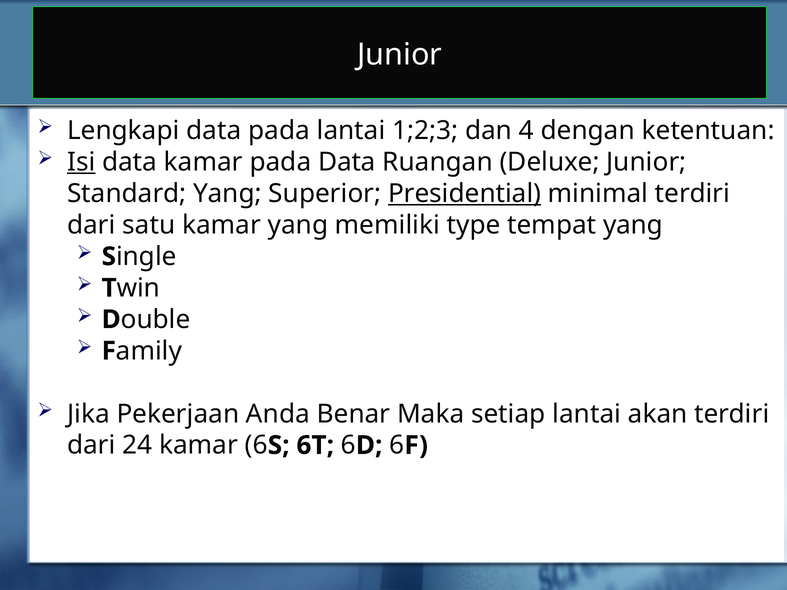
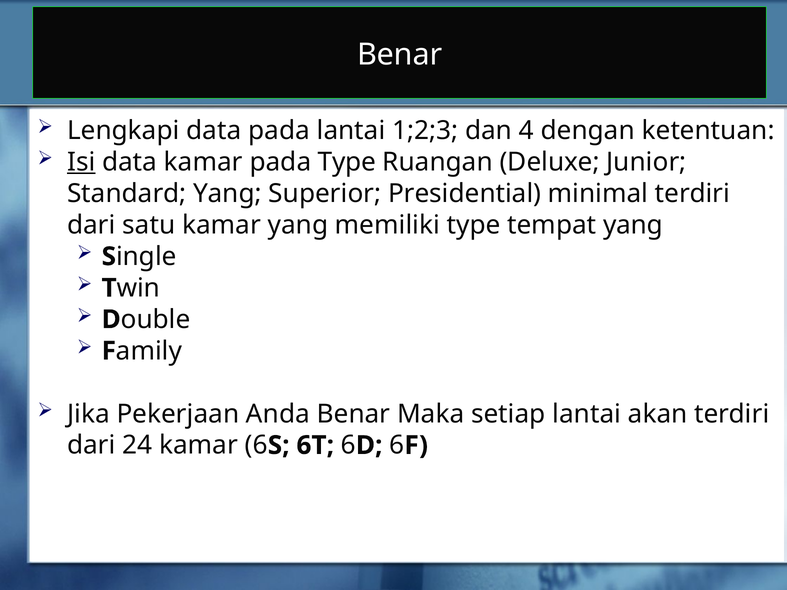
Junior at (400, 55): Junior -> Benar
pada Data: Data -> Type
Presidential underline: present -> none
